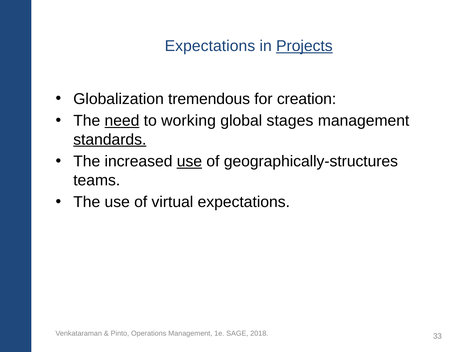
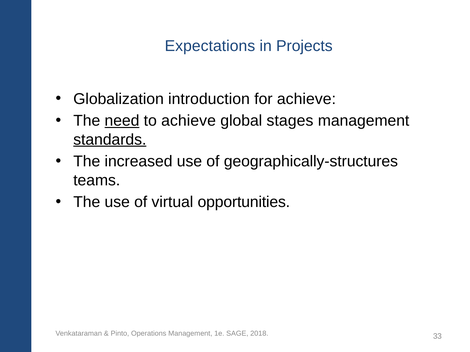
Projects underline: present -> none
tremendous: tremendous -> introduction
for creation: creation -> achieve
to working: working -> achieve
use at (189, 162) underline: present -> none
virtual expectations: expectations -> opportunities
